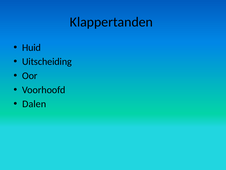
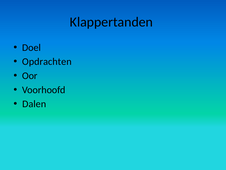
Huid: Huid -> Doel
Uitscheiding: Uitscheiding -> Opdrachten
